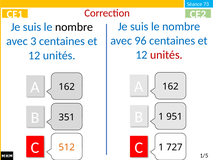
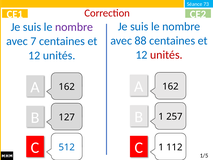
nombre at (74, 27) colour: black -> purple
96: 96 -> 88
3: 3 -> 7
951: 951 -> 257
351: 351 -> 127
512 colour: orange -> blue
727: 727 -> 112
